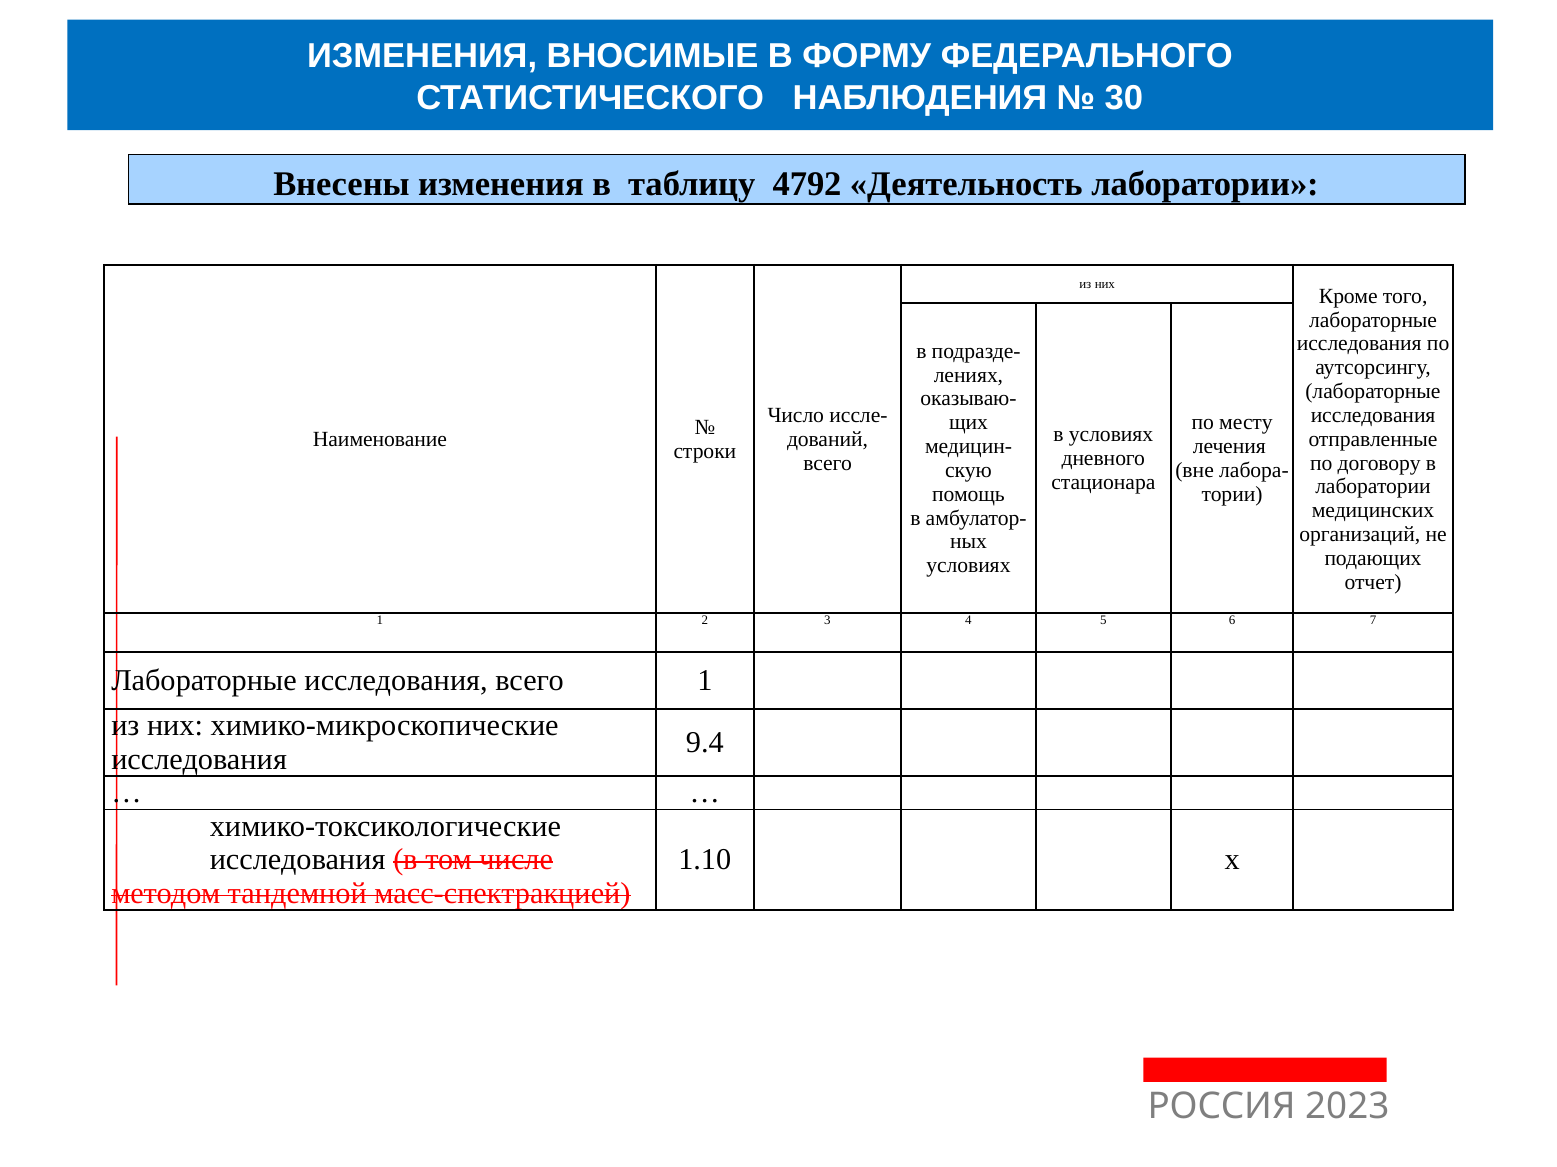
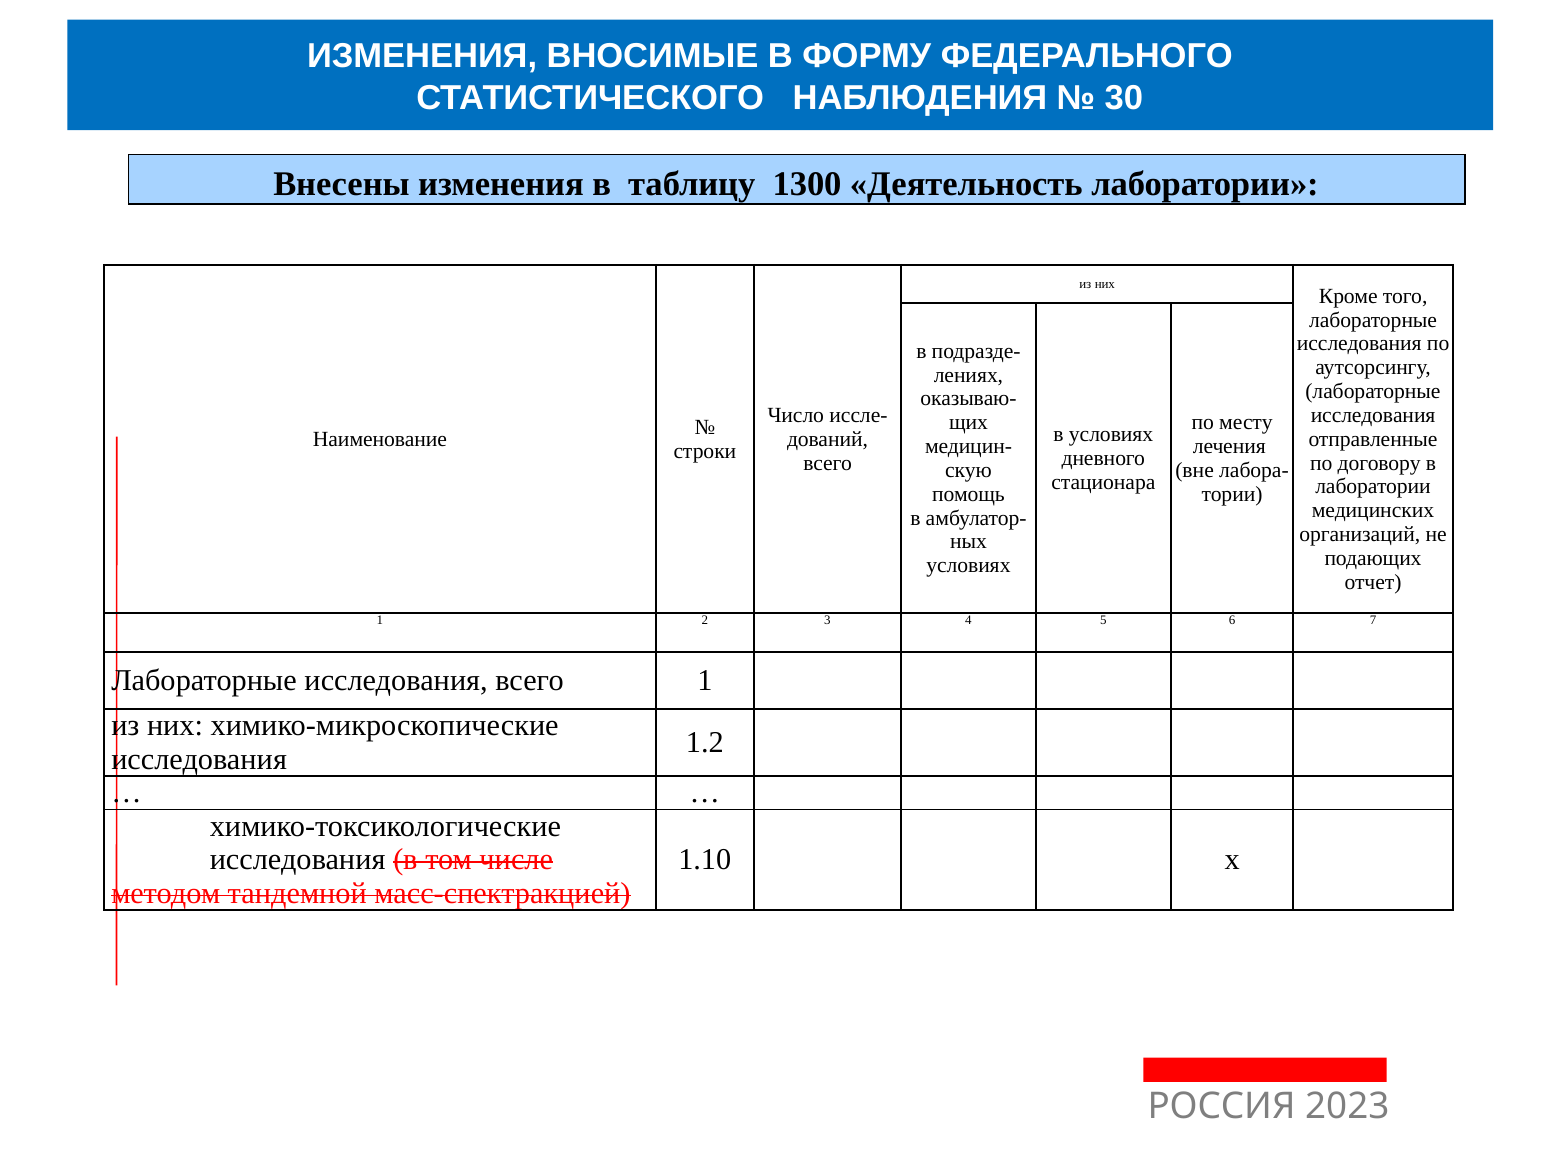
4792: 4792 -> 1300
9.4: 9.4 -> 1.2
